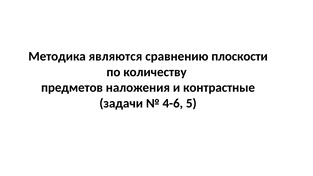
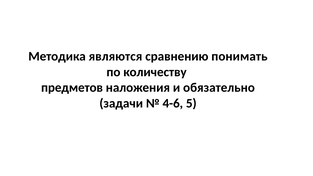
плоскости: плоскости -> понимать
контрастные: контрастные -> обязательно
